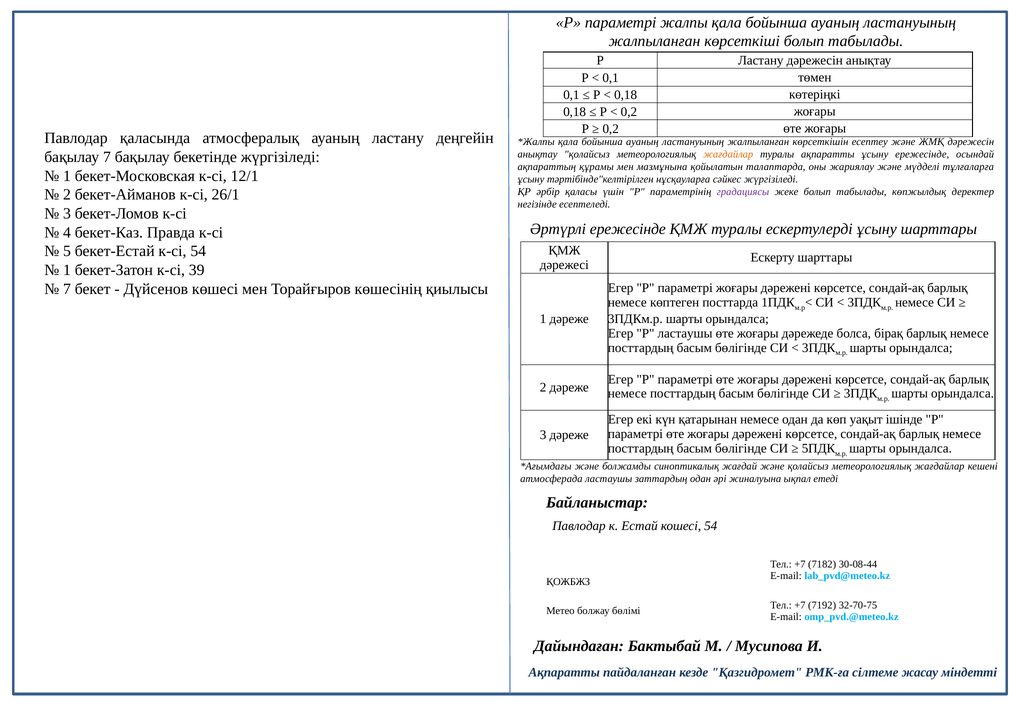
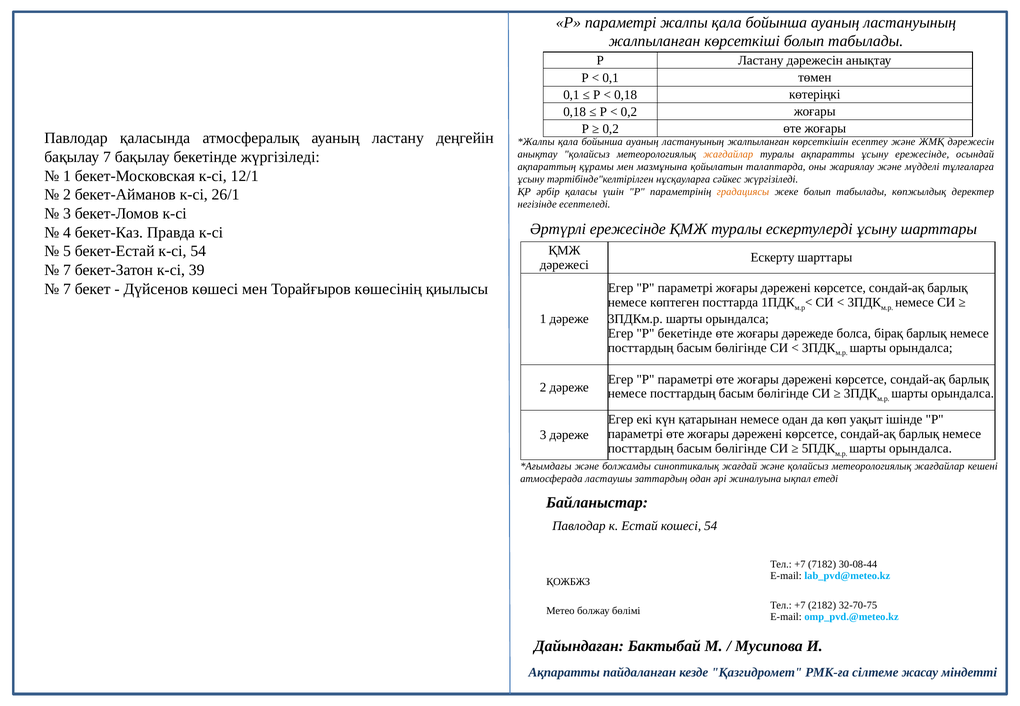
градациясы colour: purple -> orange
1 at (67, 270): 1 -> 7
P ластаушы: ластаушы -> бекетінде
7192: 7192 -> 2182
